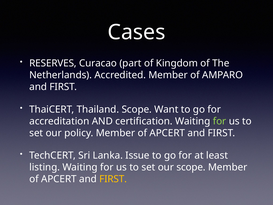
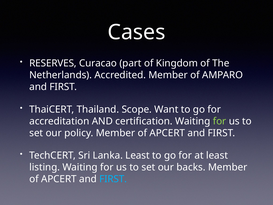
Lanka Issue: Issue -> Least
our scope: scope -> backs
FIRST at (113, 179) colour: yellow -> light blue
